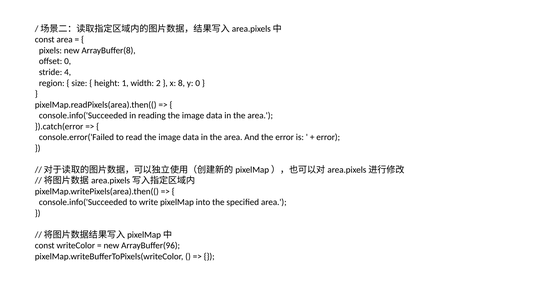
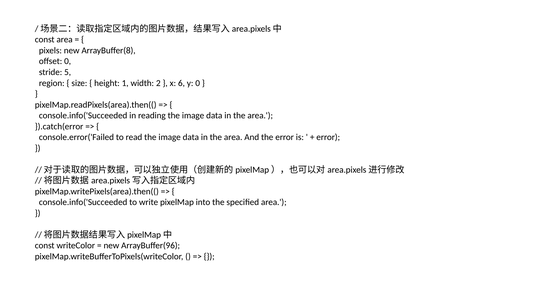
4: 4 -> 5
8: 8 -> 6
